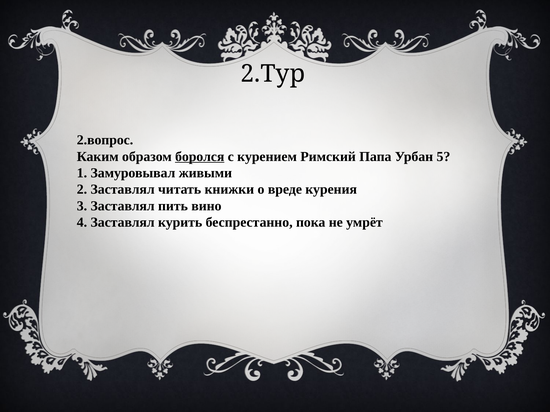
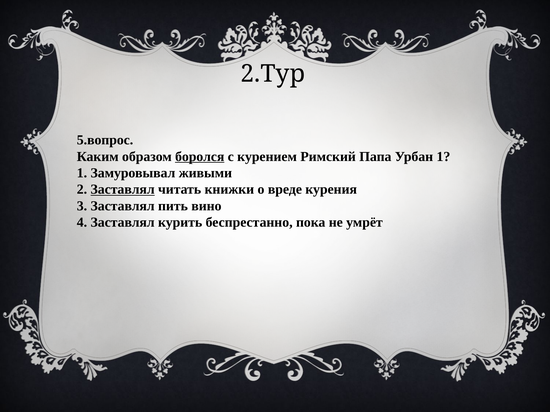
2.вопрос: 2.вопрос -> 5.вопрос
Урбан 5: 5 -> 1
Заставлял at (123, 190) underline: none -> present
